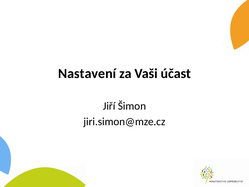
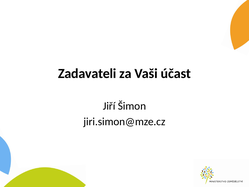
Nastavení: Nastavení -> Zadavateli
